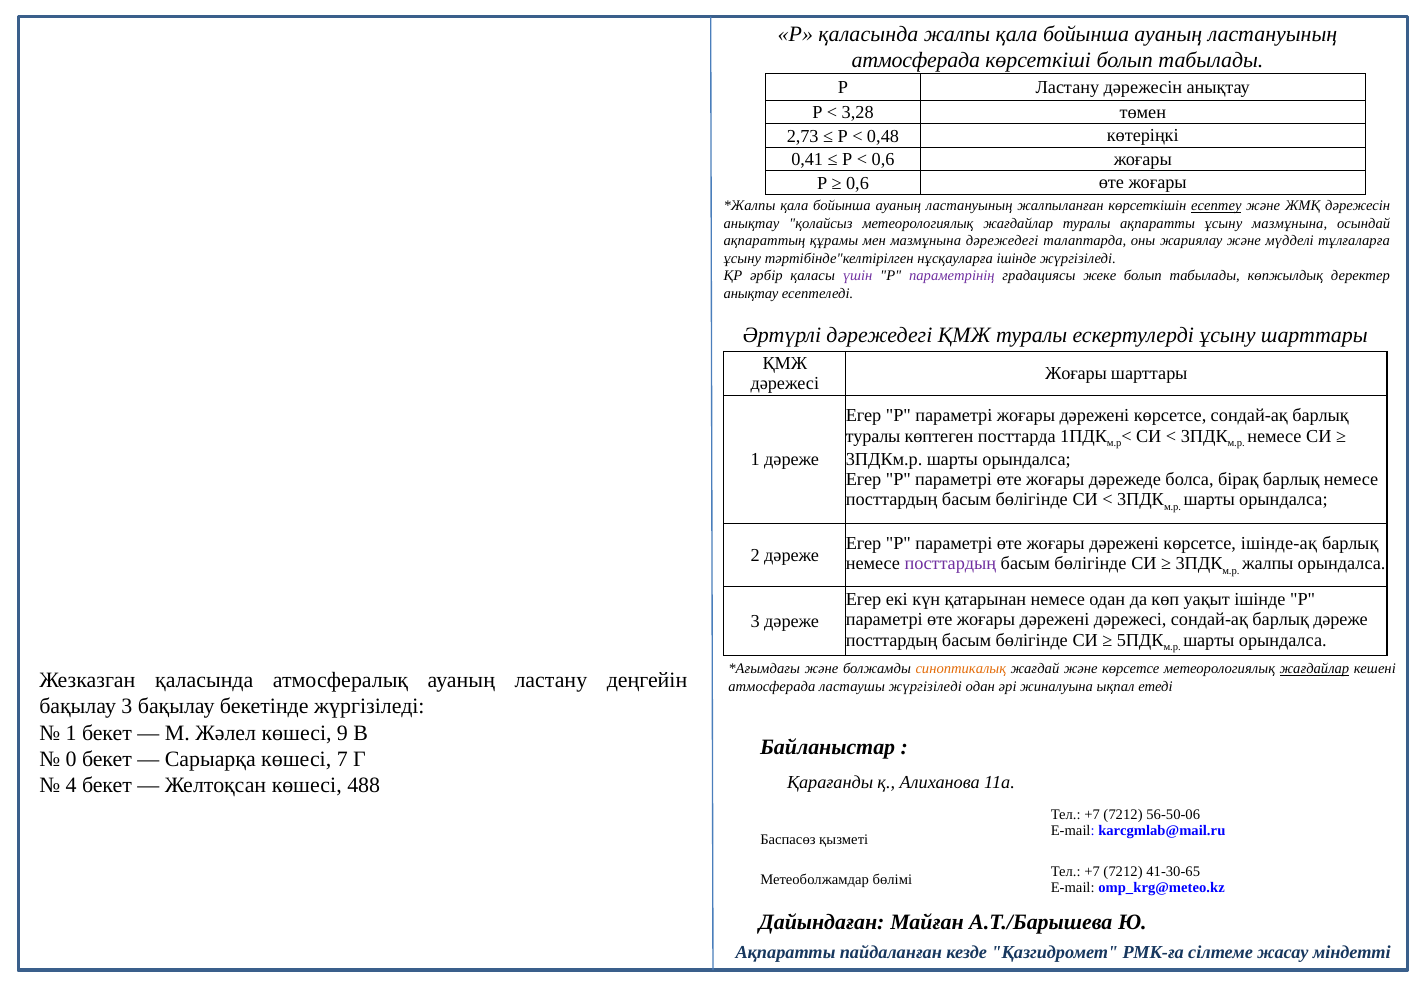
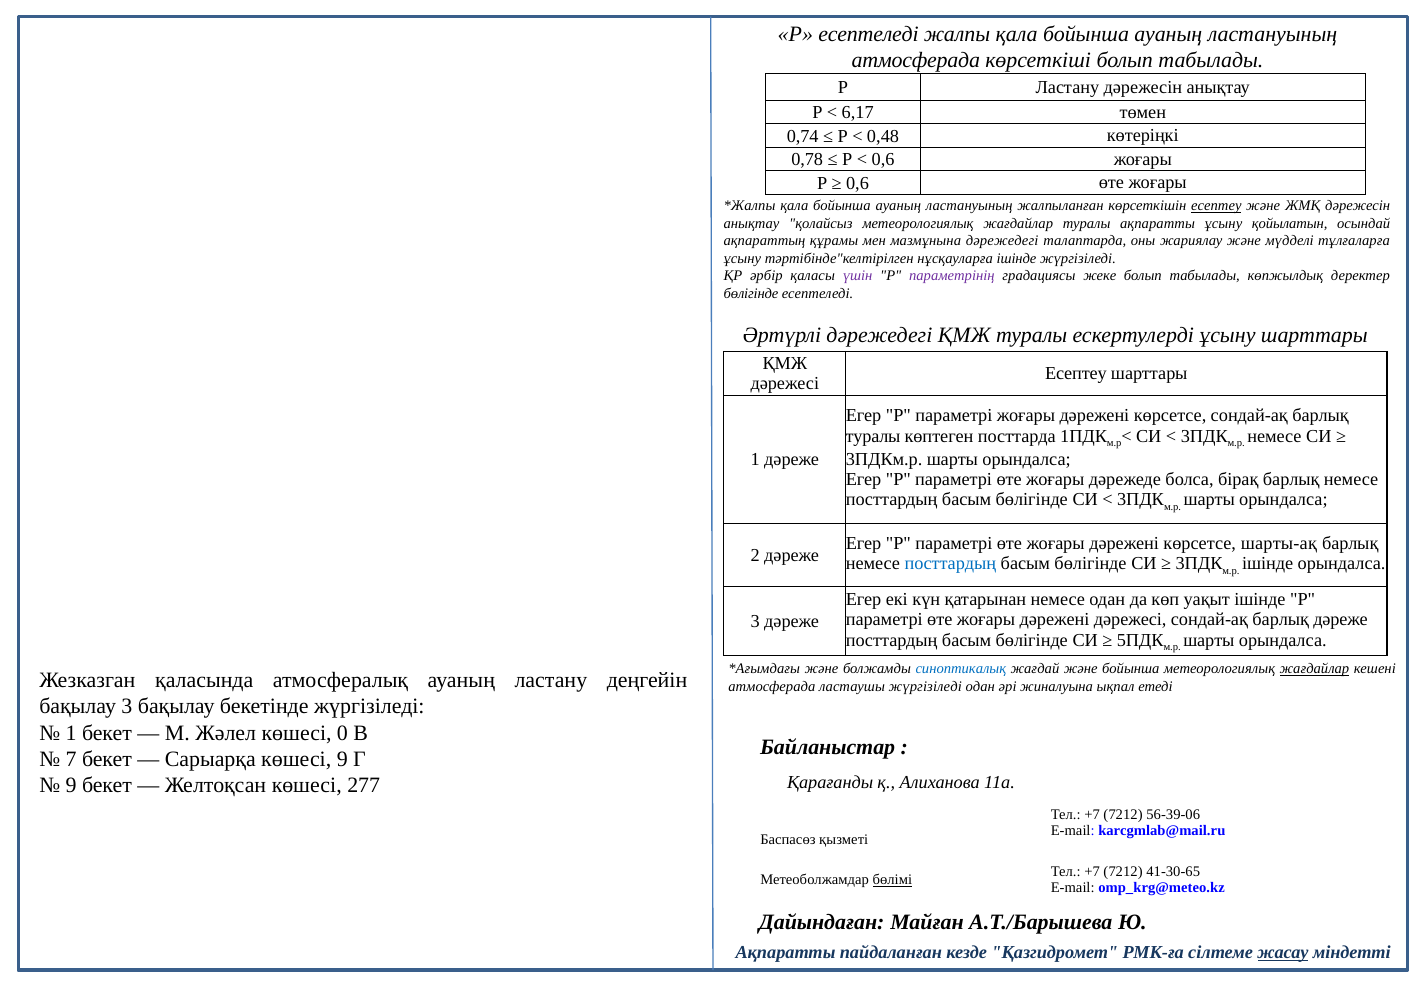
Р қаласында: қаласында -> есептеледі
3,28: 3,28 -> 6,17
2,73: 2,73 -> 0,74
0,41: 0,41 -> 0,78
ұсыну мазмұнына: мазмұнына -> қойылатын
анықтау at (751, 293): анықтау -> бөлігінде
Жоғары at (1076, 373): Жоғары -> Есептеу
ішінде-ақ: ішінде-ақ -> шарты-ақ
посттардың at (950, 564) colour: purple -> blue
жалпы at (1268, 564): жалпы -> ішінде
синоптикалық colour: orange -> blue
және көрсетсе: көрсетсе -> бойынша
9: 9 -> 0
0: 0 -> 7
көшесі 7: 7 -> 9
4 at (71, 786): 4 -> 9
488: 488 -> 277
56-50-06: 56-50-06 -> 56-39-06
бөлімі underline: none -> present
жасау underline: none -> present
